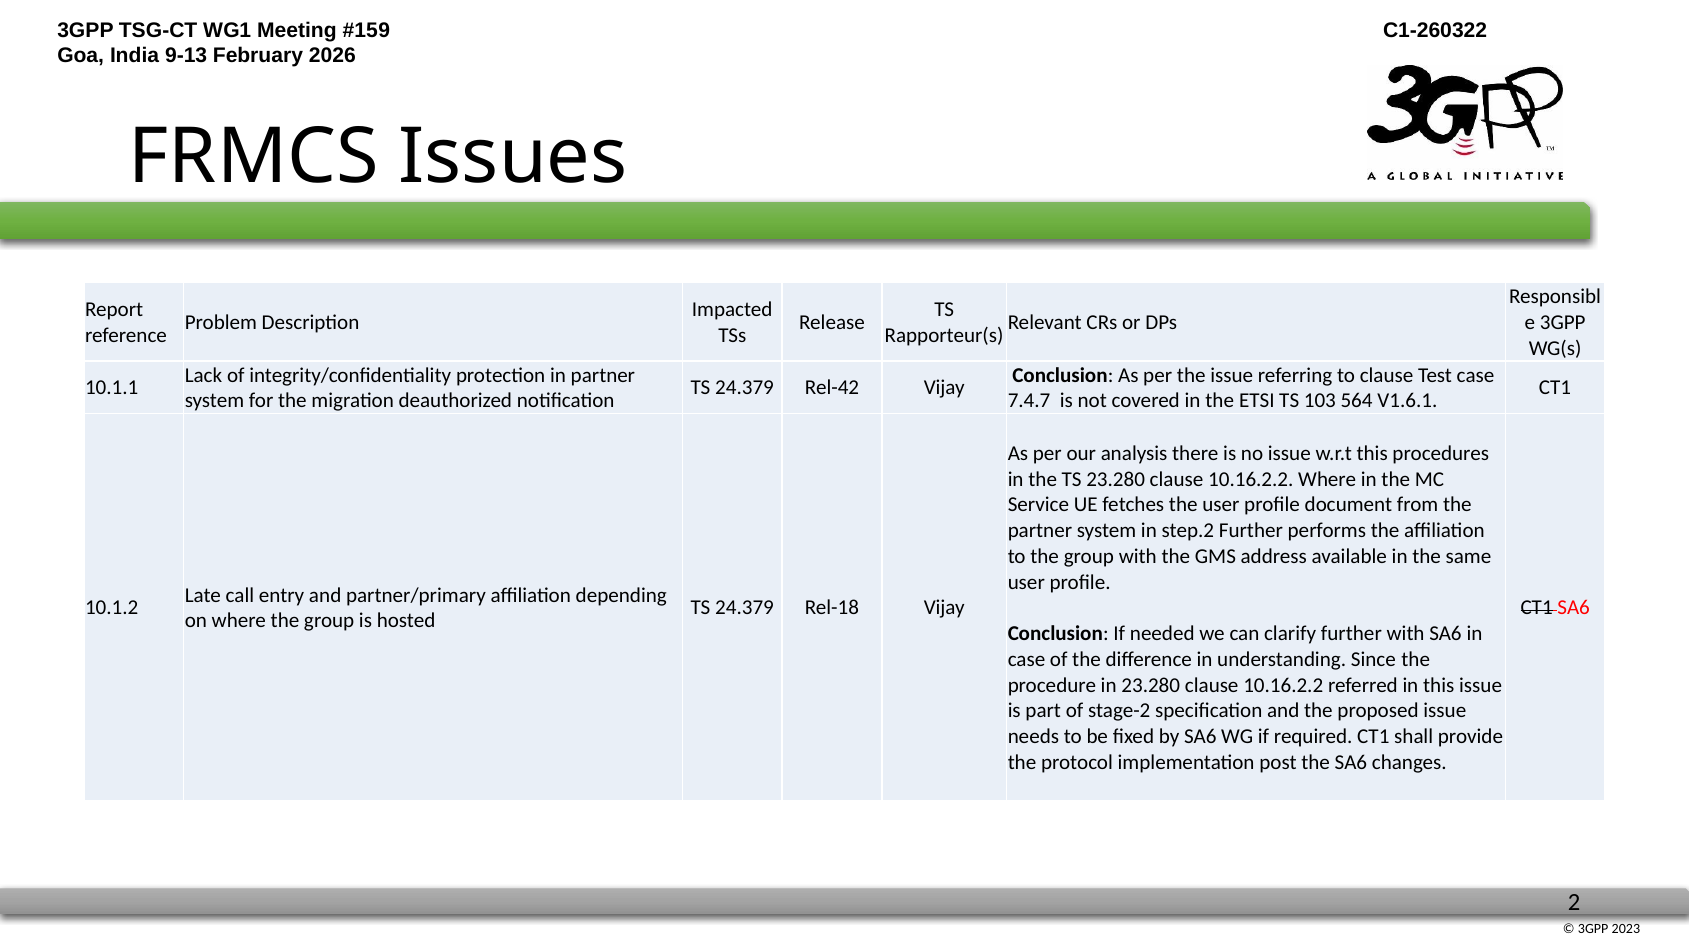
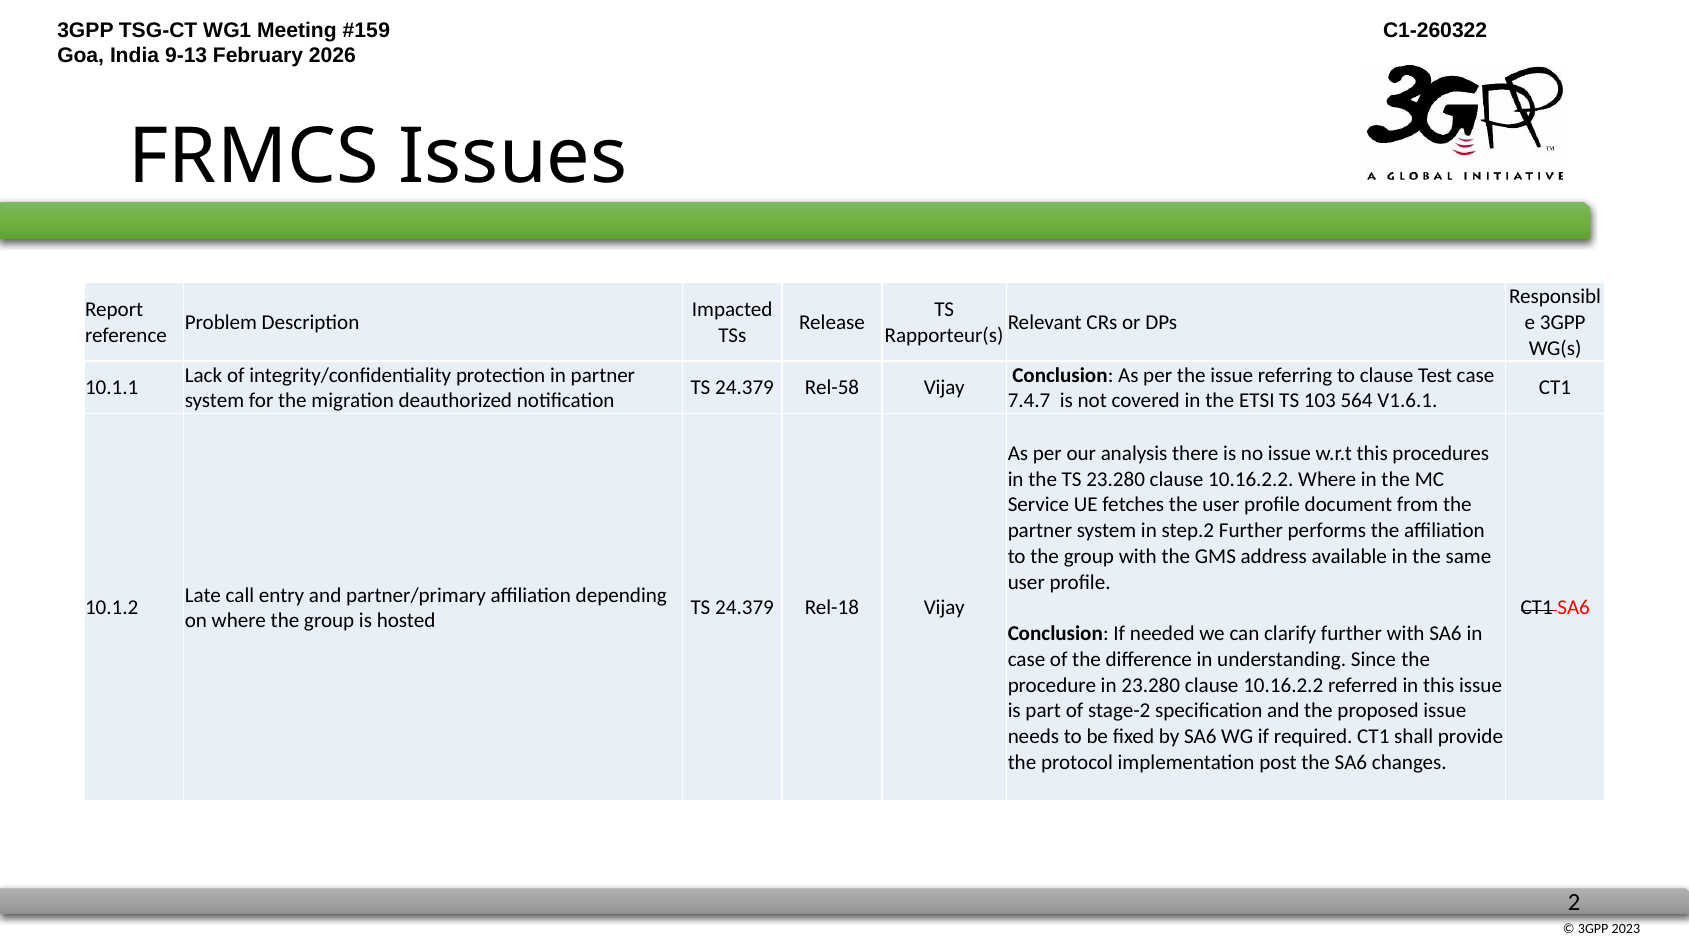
Rel-42: Rel-42 -> Rel-58
